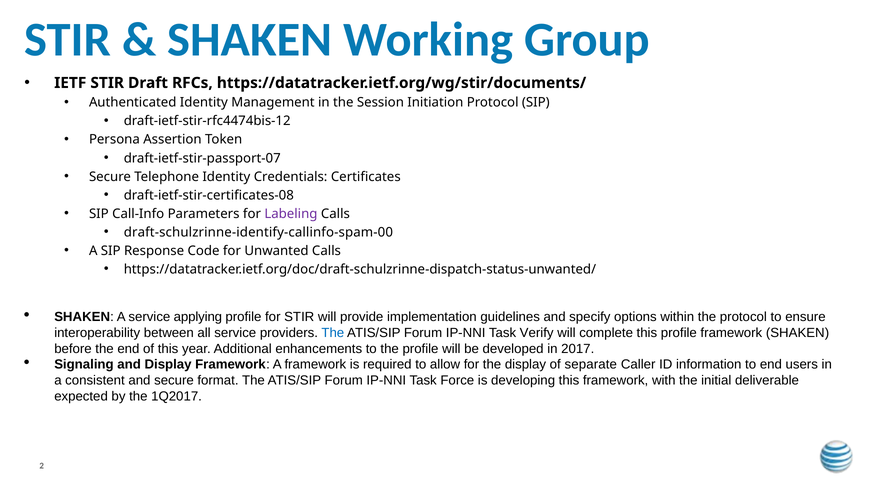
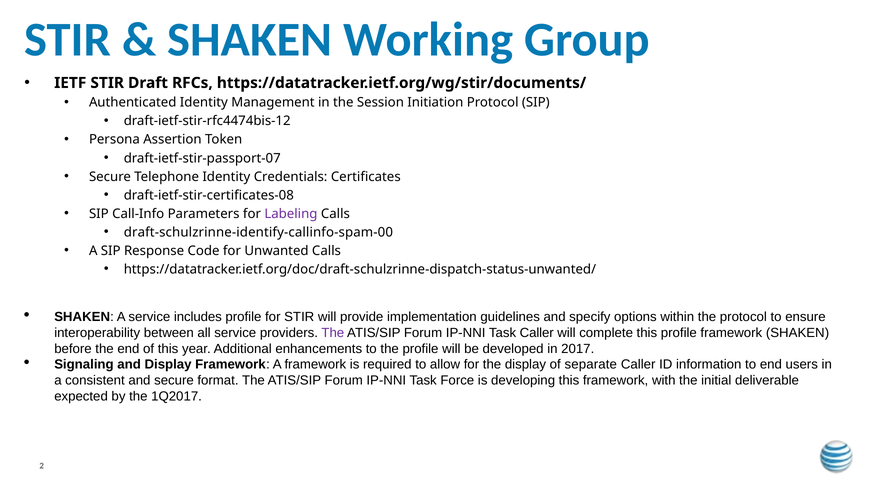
applying: applying -> includes
The at (333, 333) colour: blue -> purple
Task Verify: Verify -> Caller
